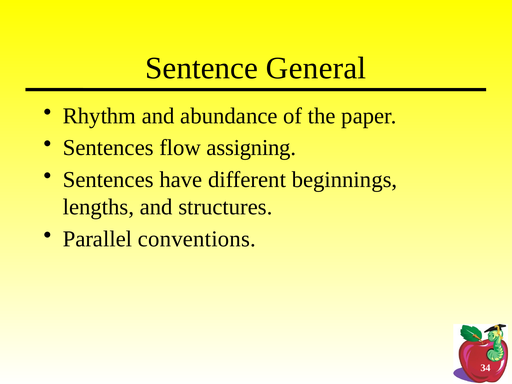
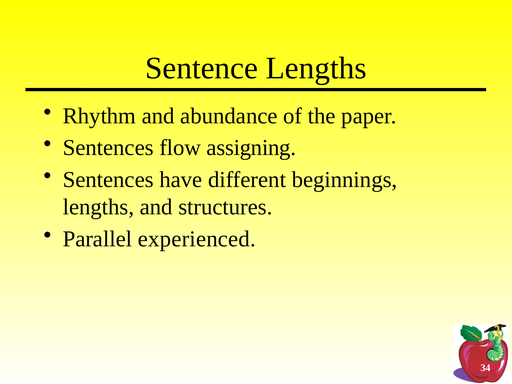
Sentence General: General -> Lengths
conventions: conventions -> experienced
